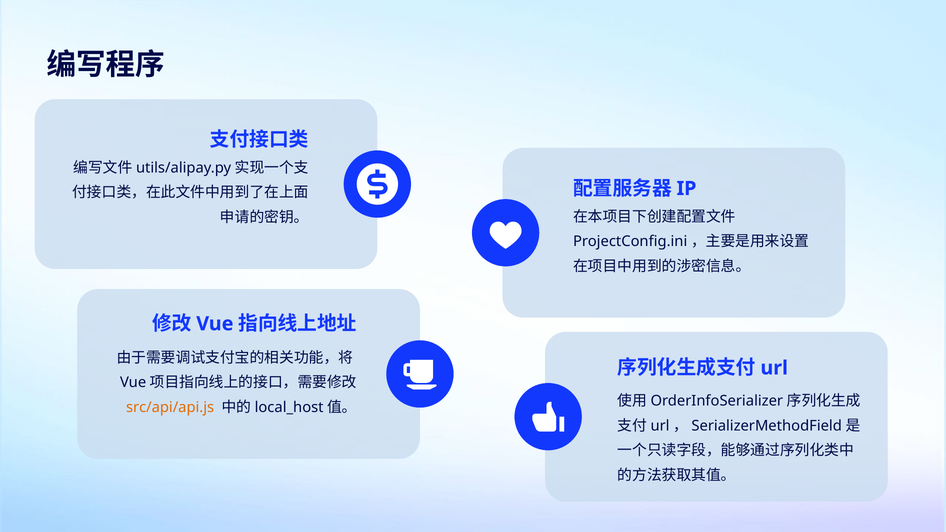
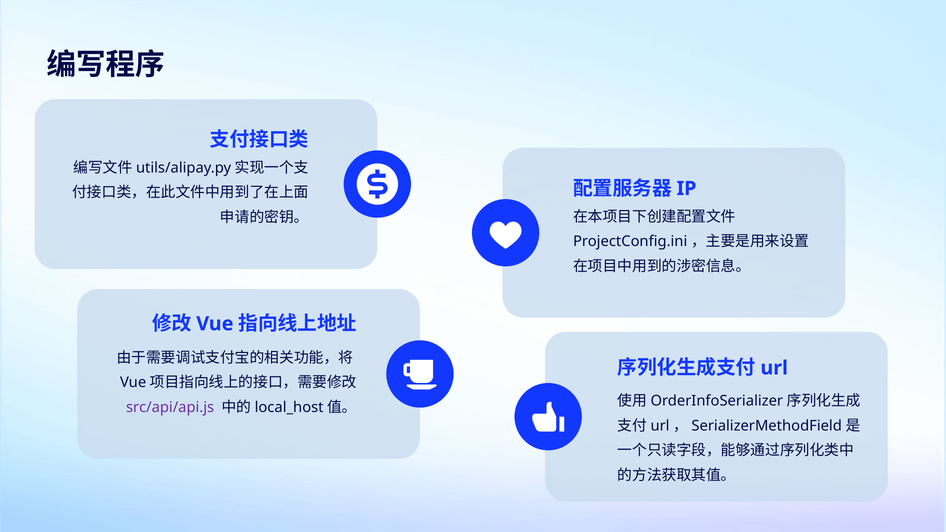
src/api/api.js colour: orange -> purple
